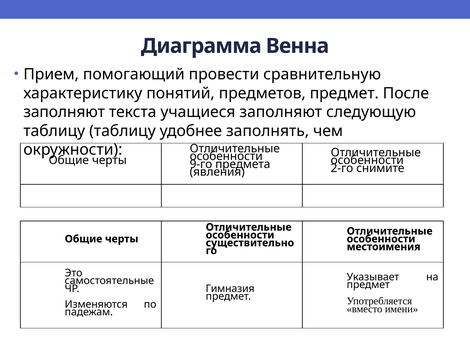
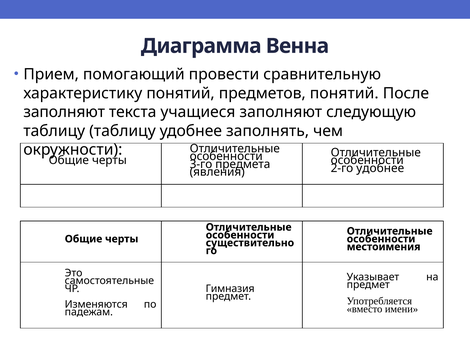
предметов предмет: предмет -> понятий
9-го: 9-го -> 3-го
2-го снимите: снимите -> удобнее
